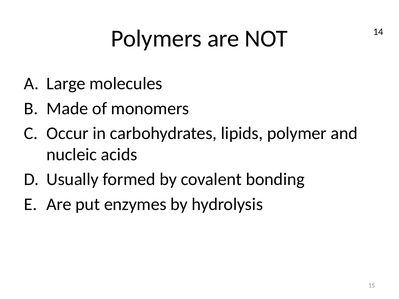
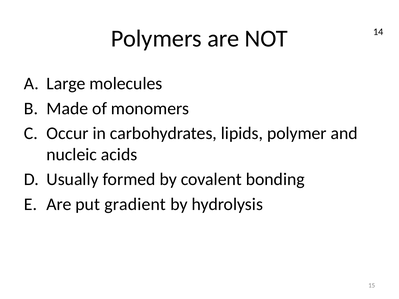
enzymes: enzymes -> gradient
